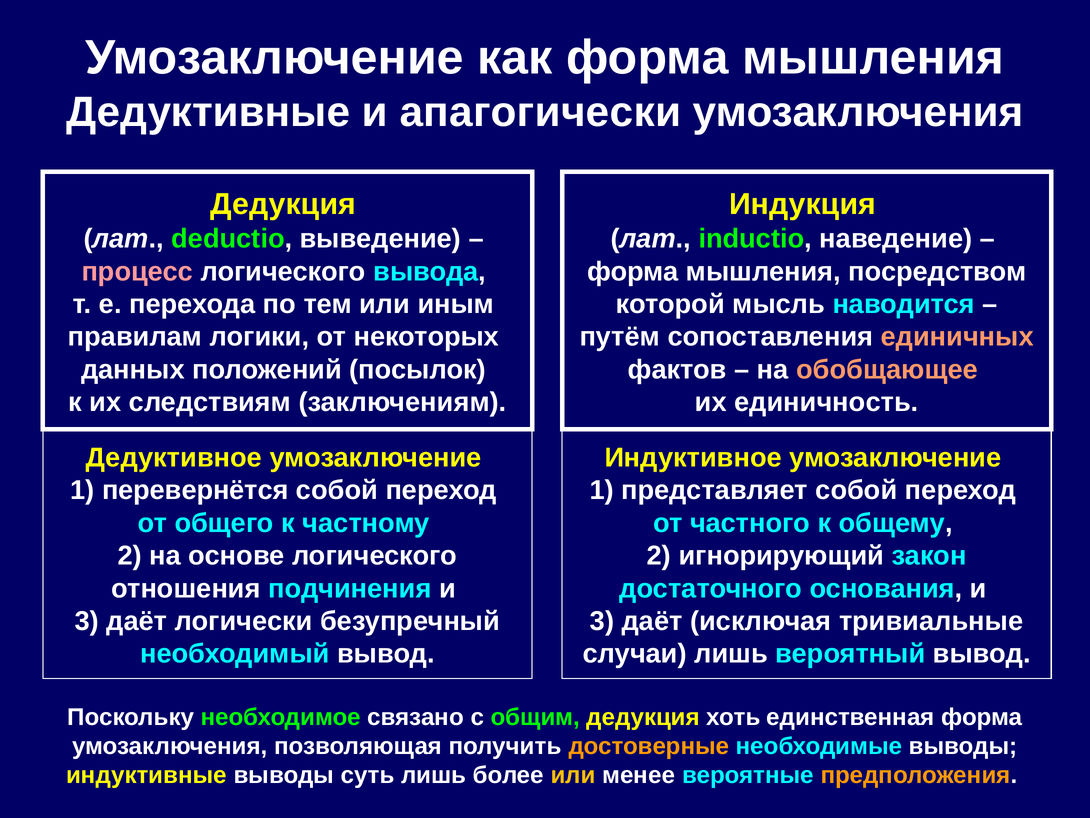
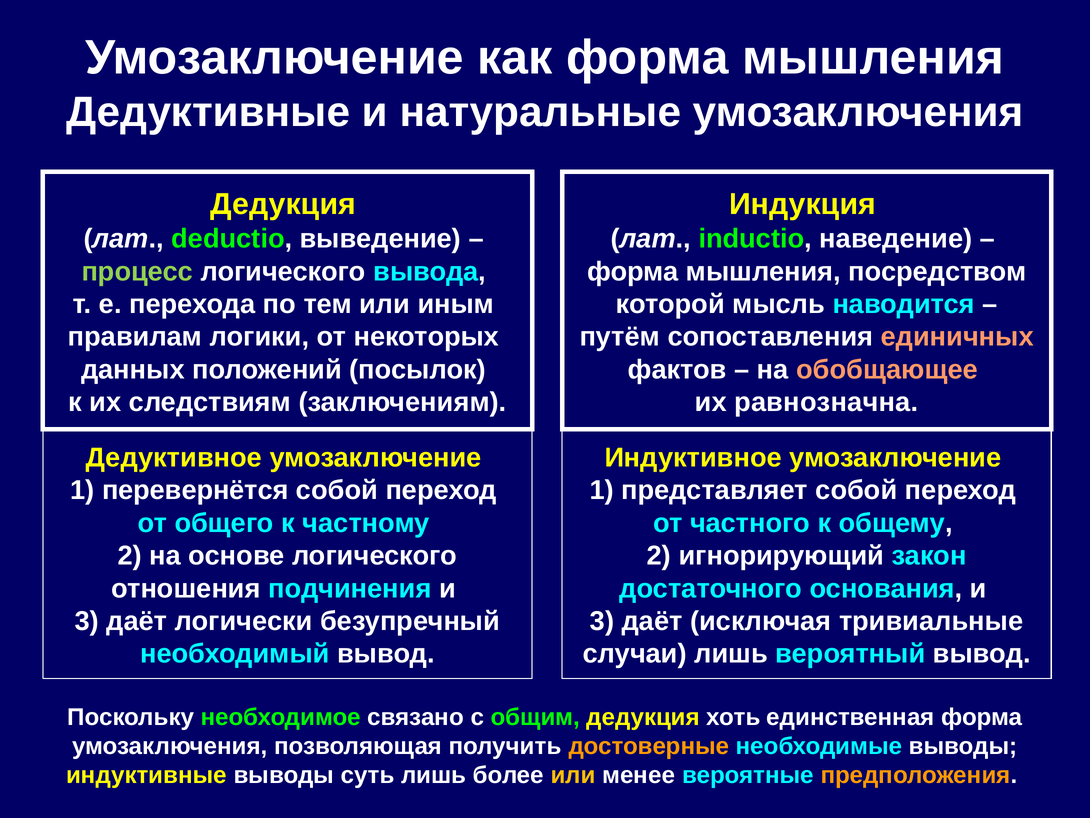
апагогически: апагогически -> натуральные
процесс colour: pink -> light green
единичность: единичность -> равнозначна
